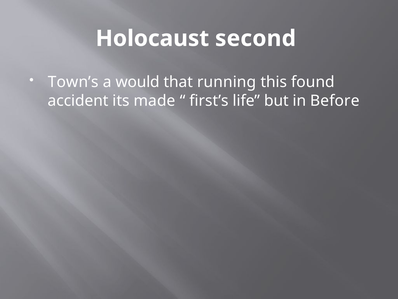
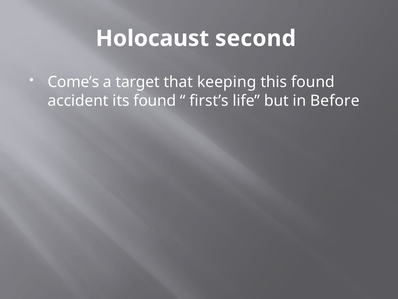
Town’s: Town’s -> Come’s
would: would -> target
running: running -> keeping
its made: made -> found
